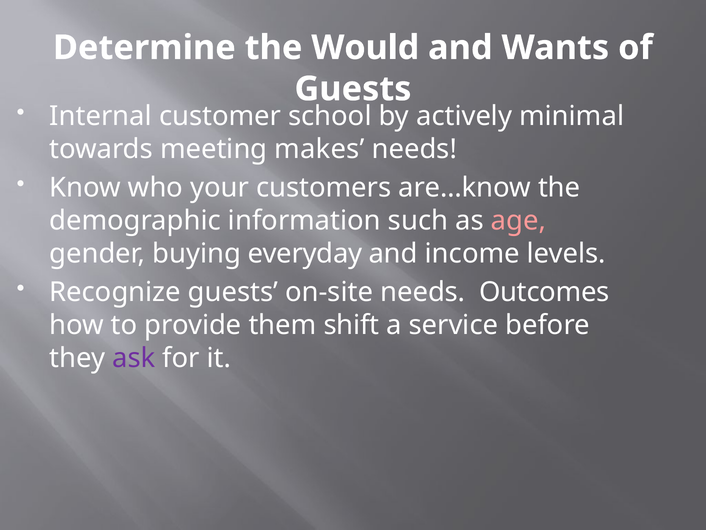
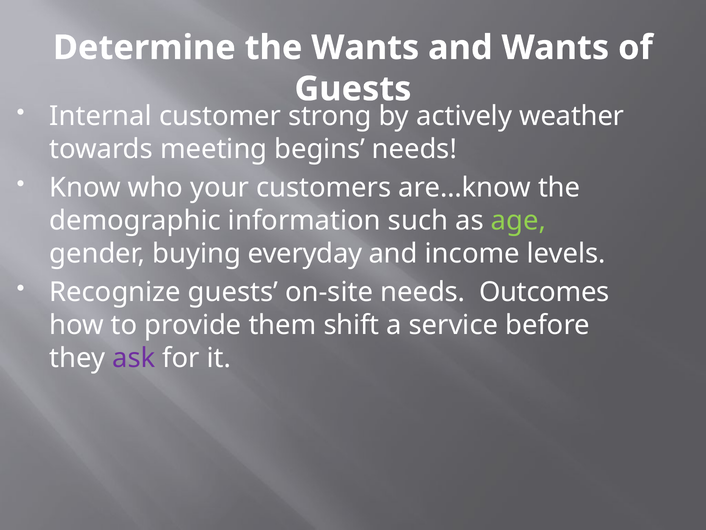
the Would: Would -> Wants
school: school -> strong
minimal: minimal -> weather
makes: makes -> begins
age colour: pink -> light green
